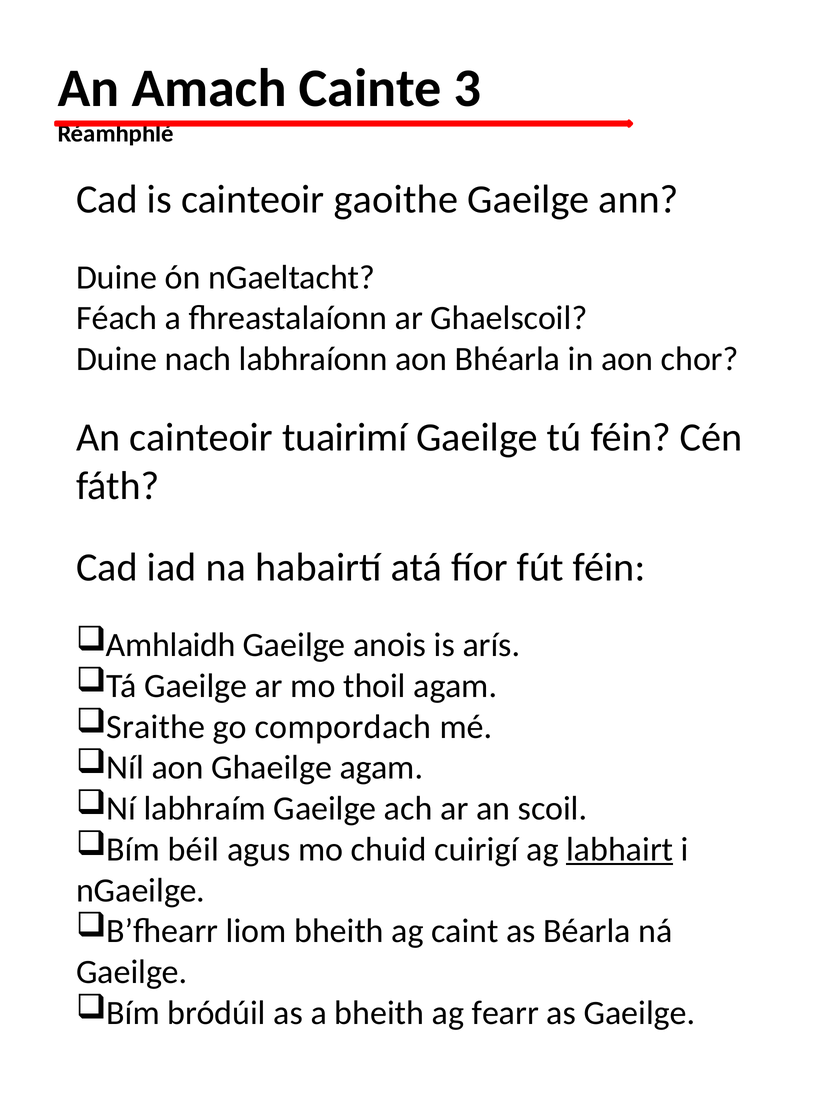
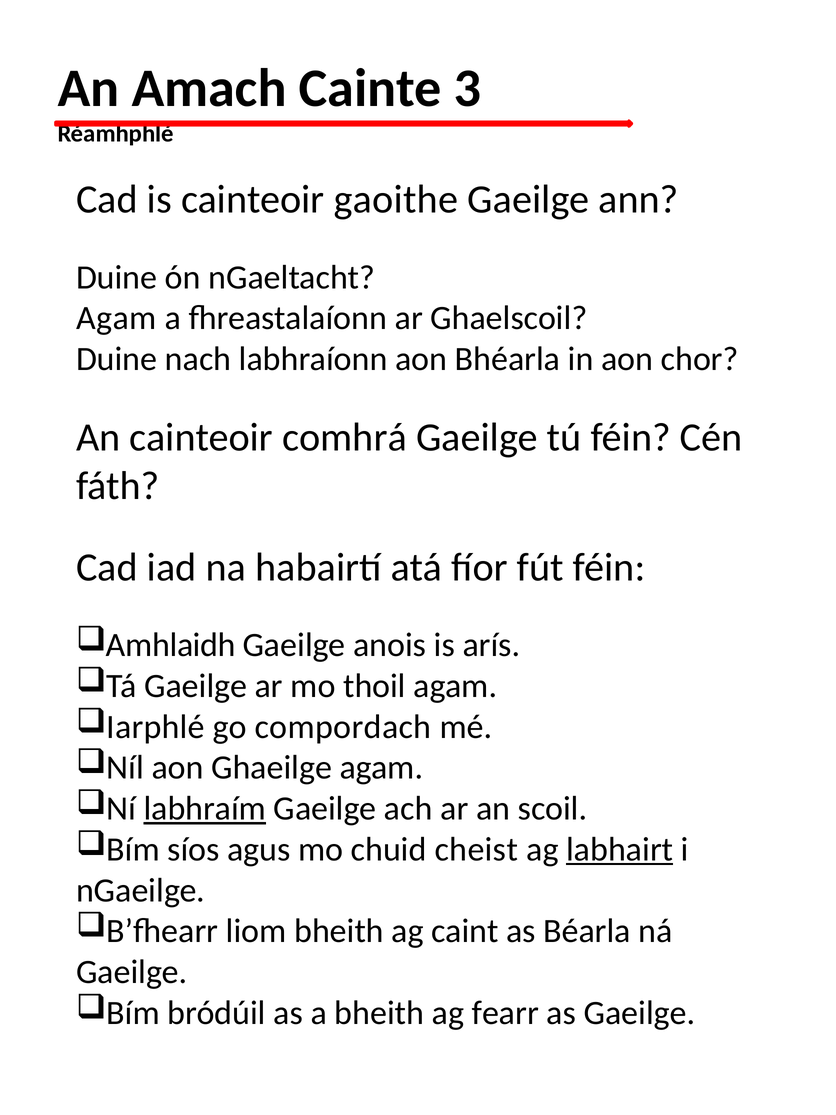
Féach at (117, 318): Féach -> Agam
tuairimí: tuairimí -> comhrá
Sraithe: Sraithe -> Iarphlé
labhraím underline: none -> present
béil: béil -> síos
cuirigí: cuirigí -> cheist
